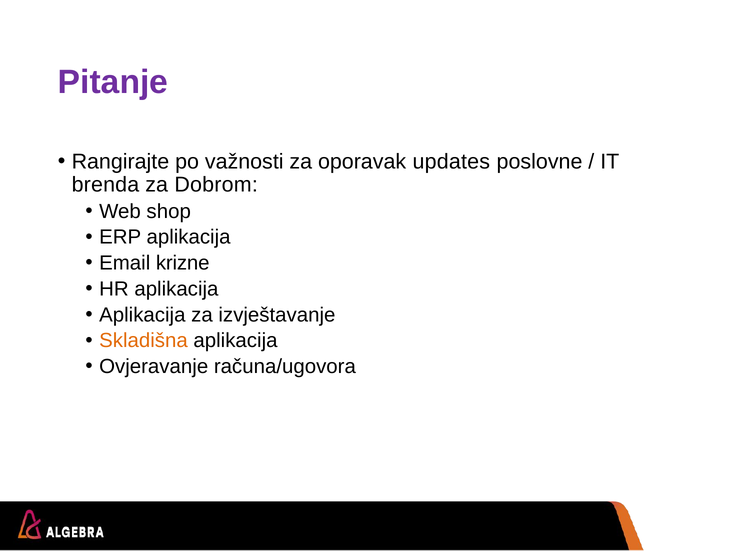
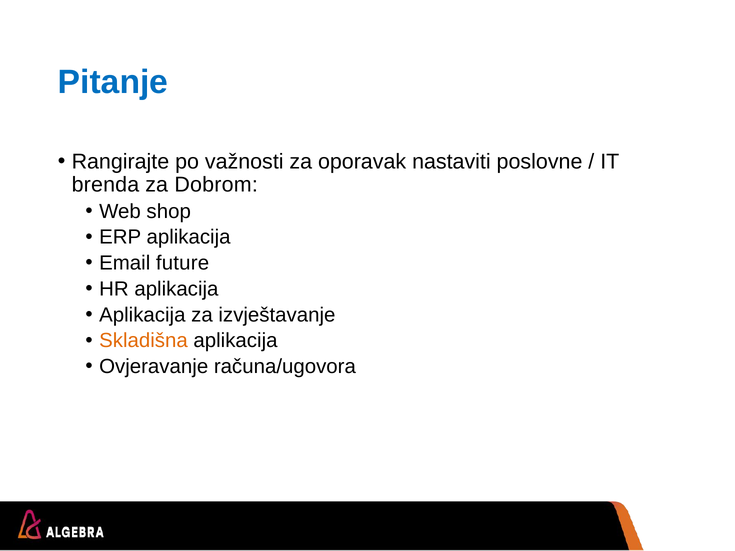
Pitanje colour: purple -> blue
updates: updates -> nastaviti
krizne: krizne -> future
